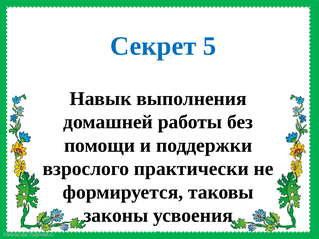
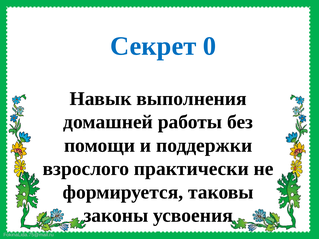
5: 5 -> 0
